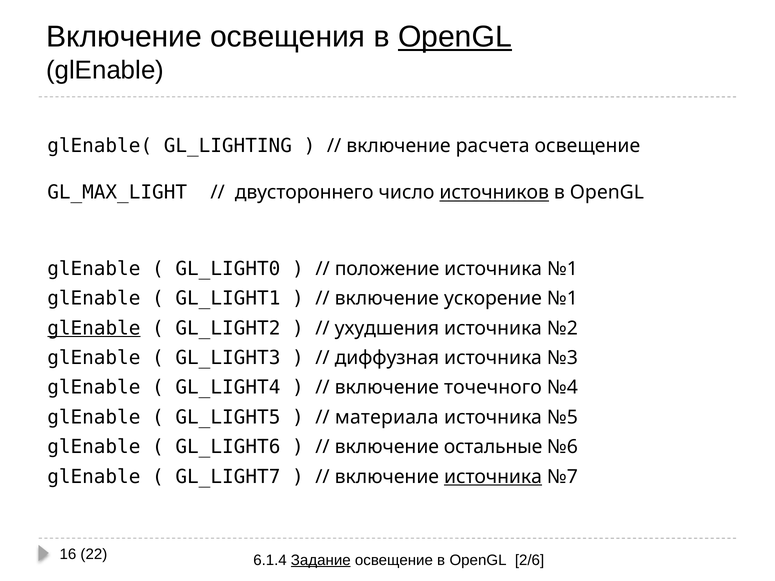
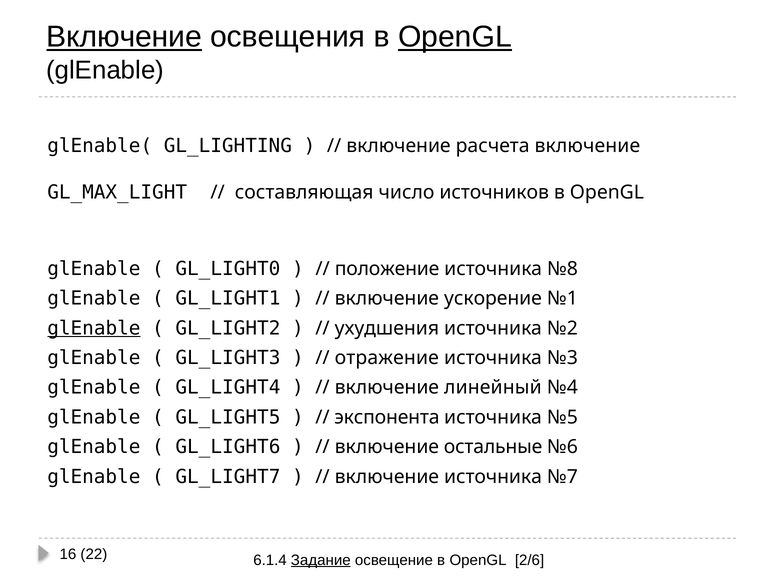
Включение at (124, 37) underline: none -> present
расчета освещение: освещение -> включение
двустороннего: двустороннего -> составляющая
источников underline: present -> none
источника №1: №1 -> №8
диффузная: диффузная -> отражение
точечного: точечного -> линейный
материала: материала -> экспонента
источника at (493, 477) underline: present -> none
